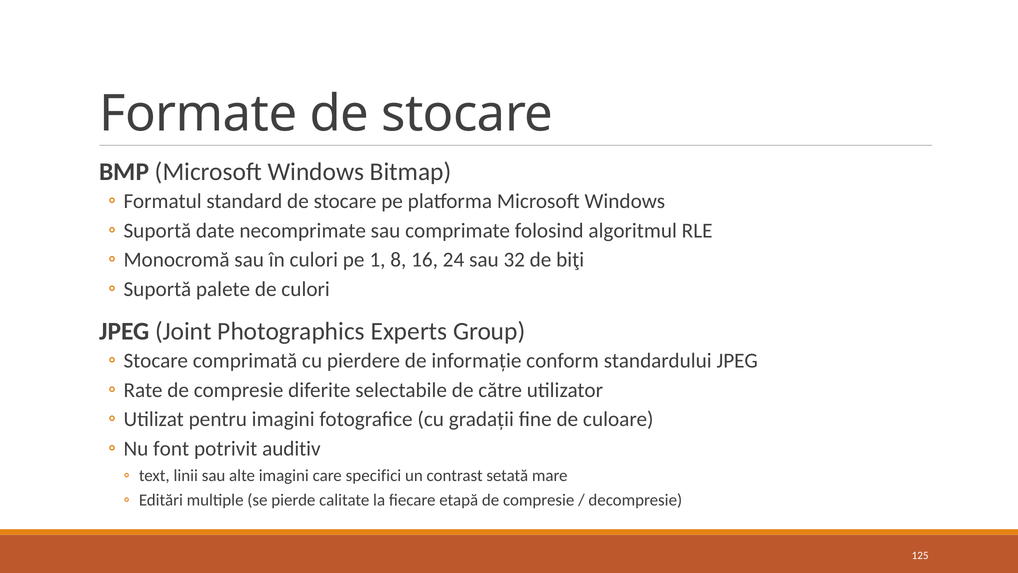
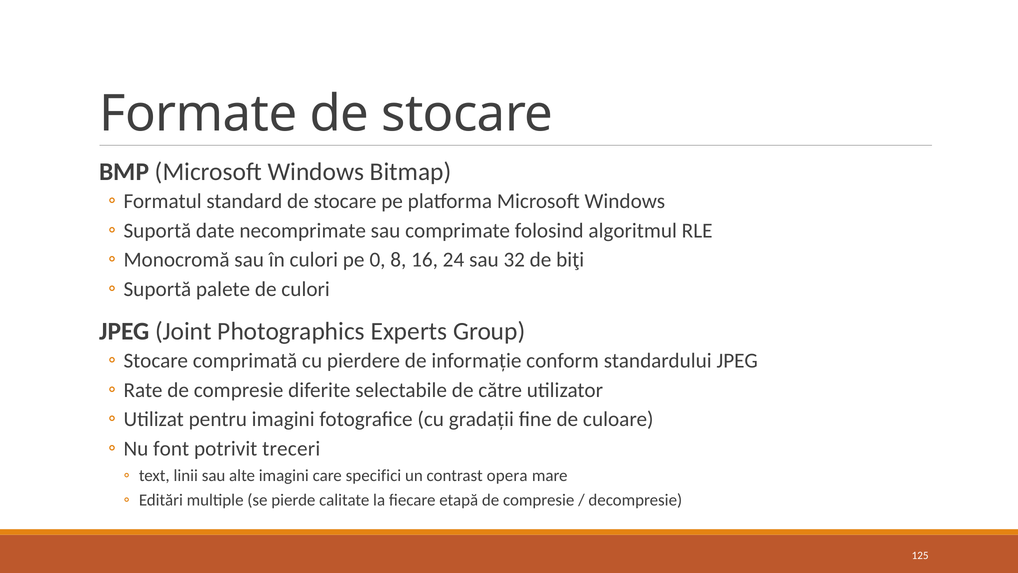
1: 1 -> 0
auditiv: auditiv -> treceri
setată: setată -> opera
